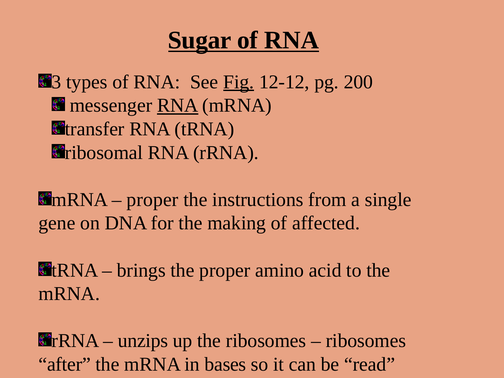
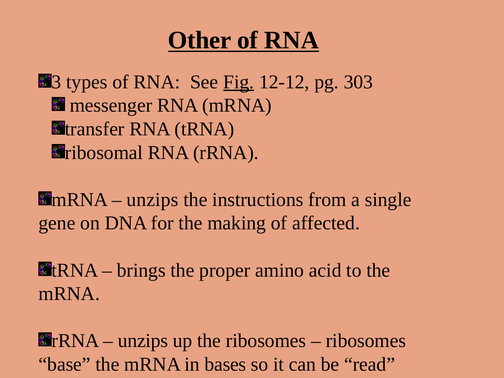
Sugar: Sugar -> Other
200: 200 -> 303
RNA at (178, 105) underline: present -> none
proper at (153, 200): proper -> unzips
after: after -> base
